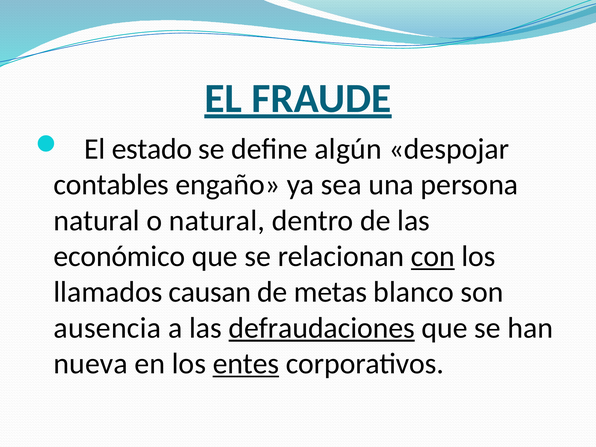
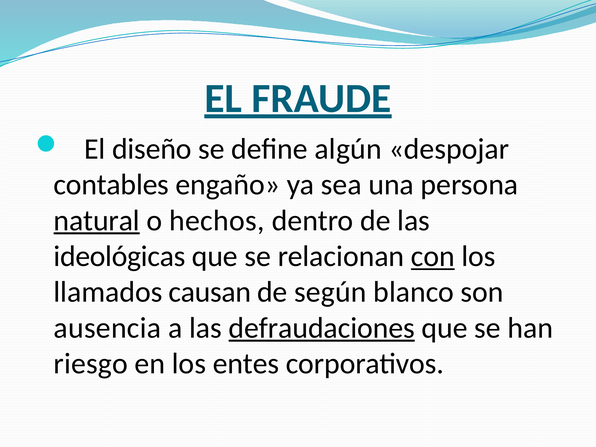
estado: estado -> diseño
natural at (97, 221) underline: none -> present
o natural: natural -> hechos
económico: económico -> ideológicas
metas: metas -> según
nueva: nueva -> riesgo
entes underline: present -> none
